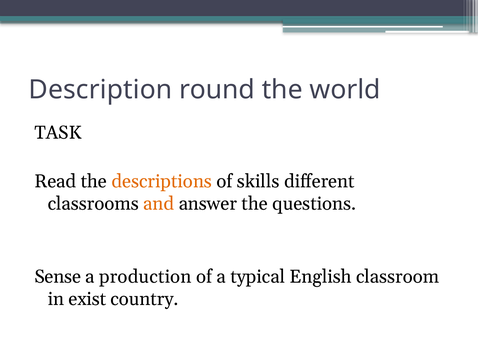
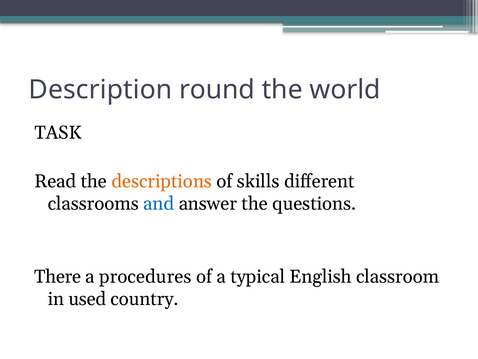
and colour: orange -> blue
Sense: Sense -> There
production: production -> procedures
exist: exist -> used
